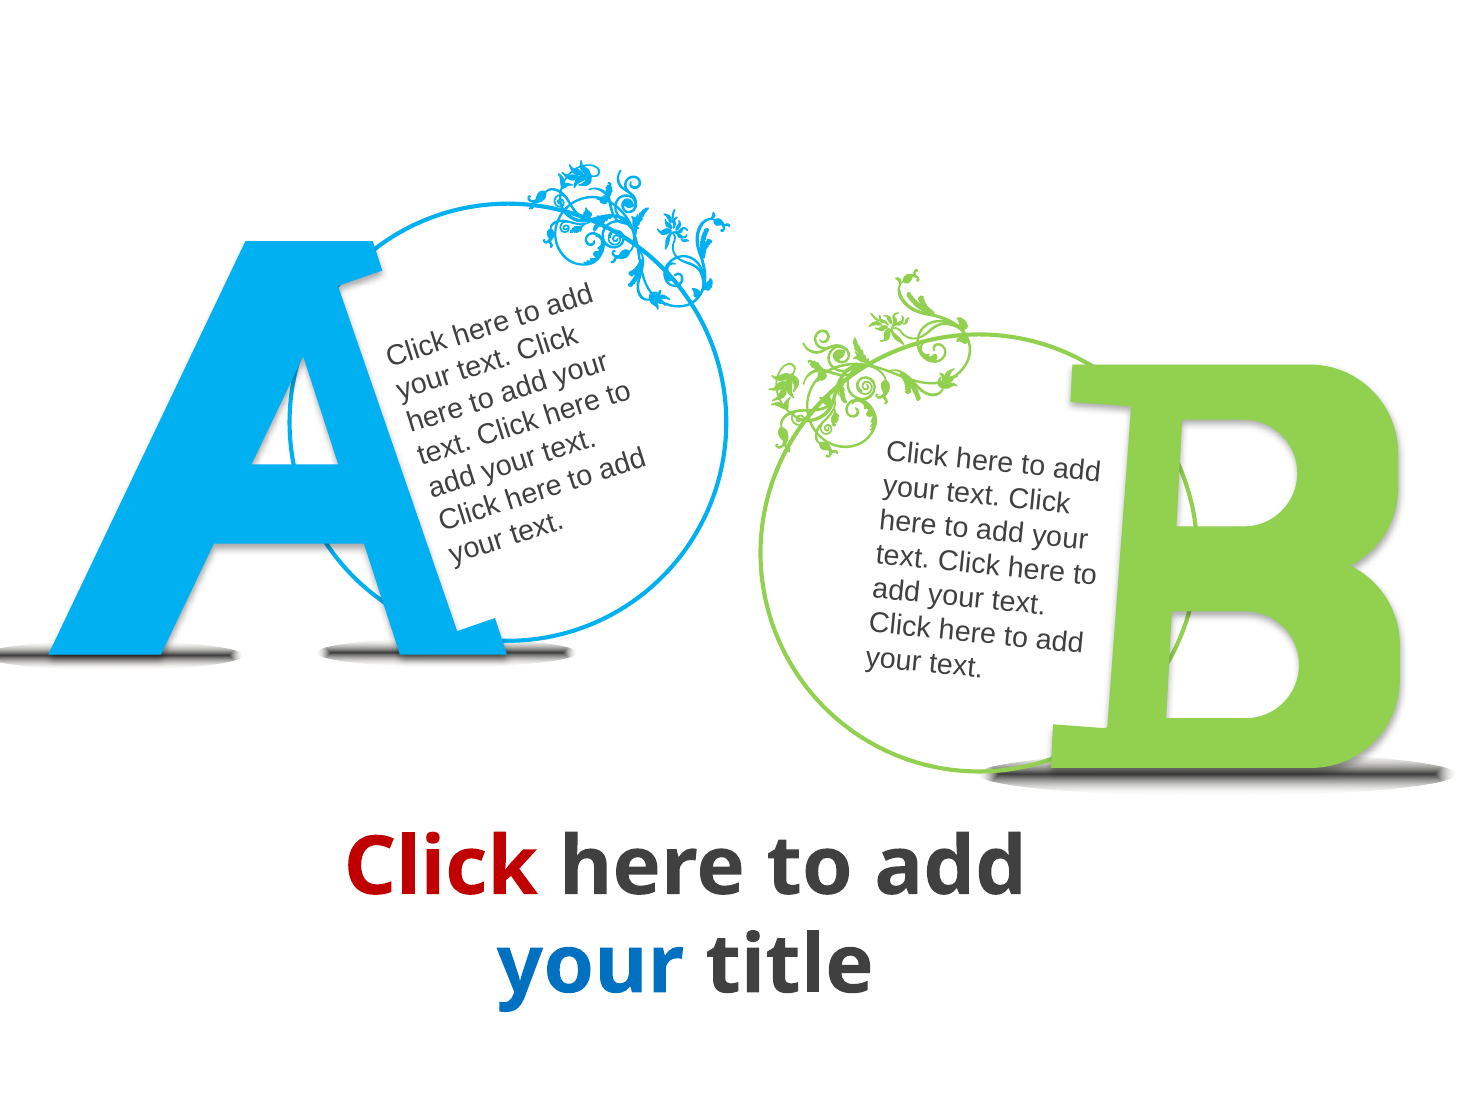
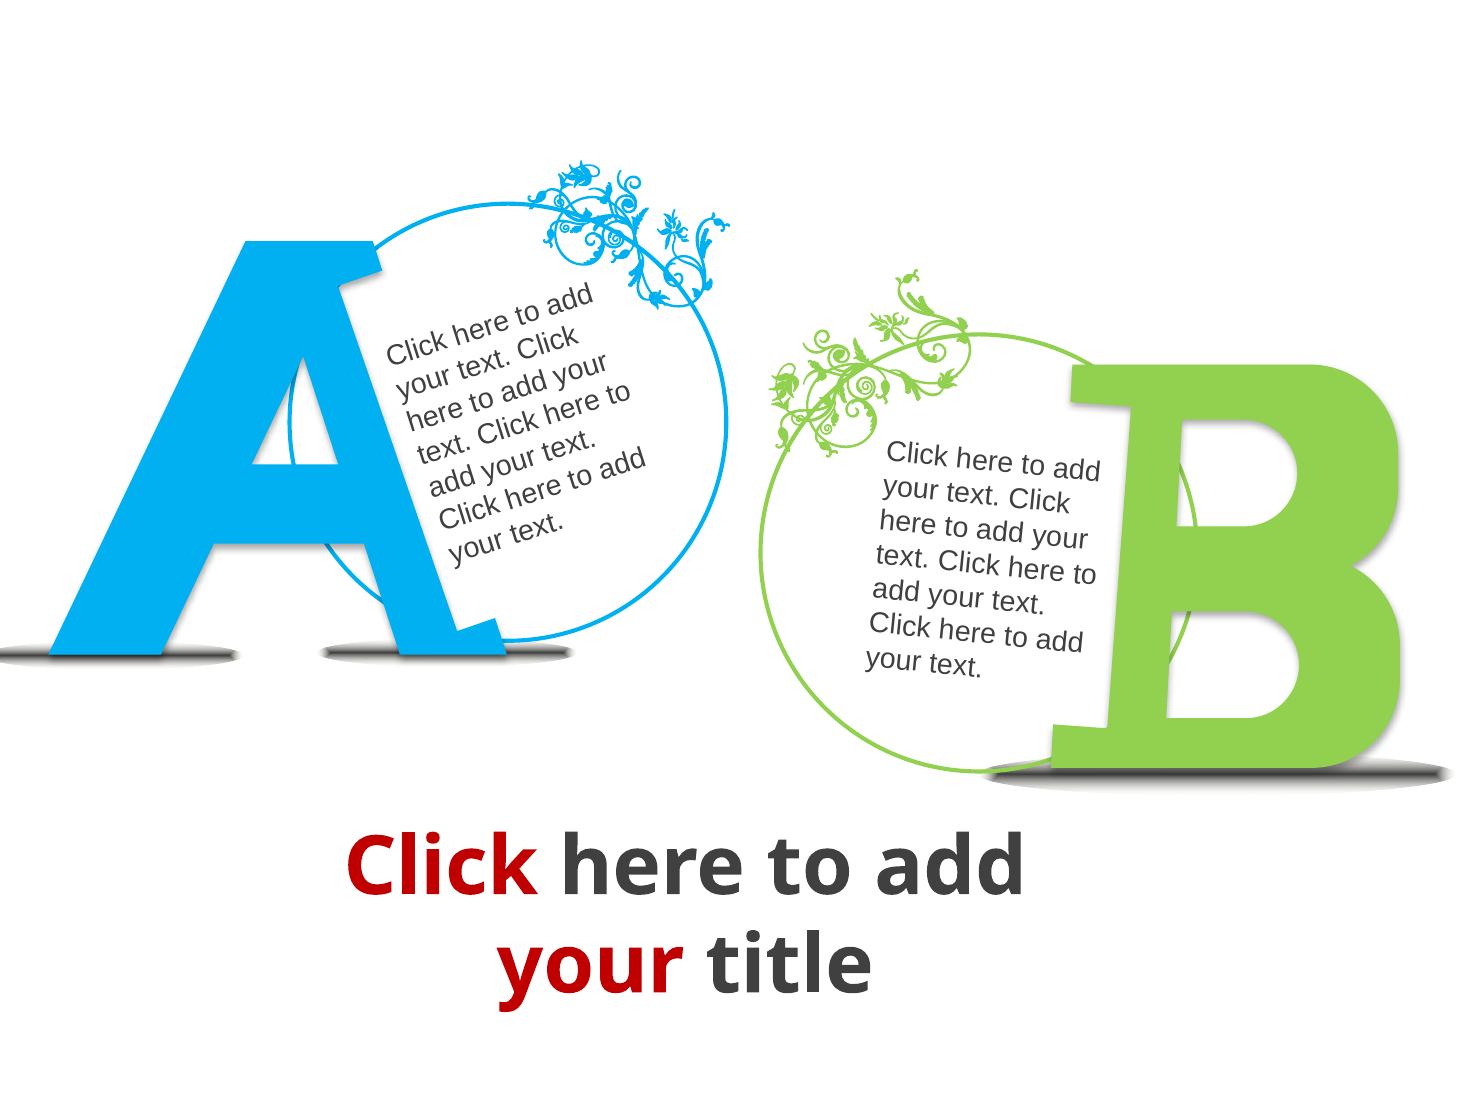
your at (590, 965) colour: blue -> red
